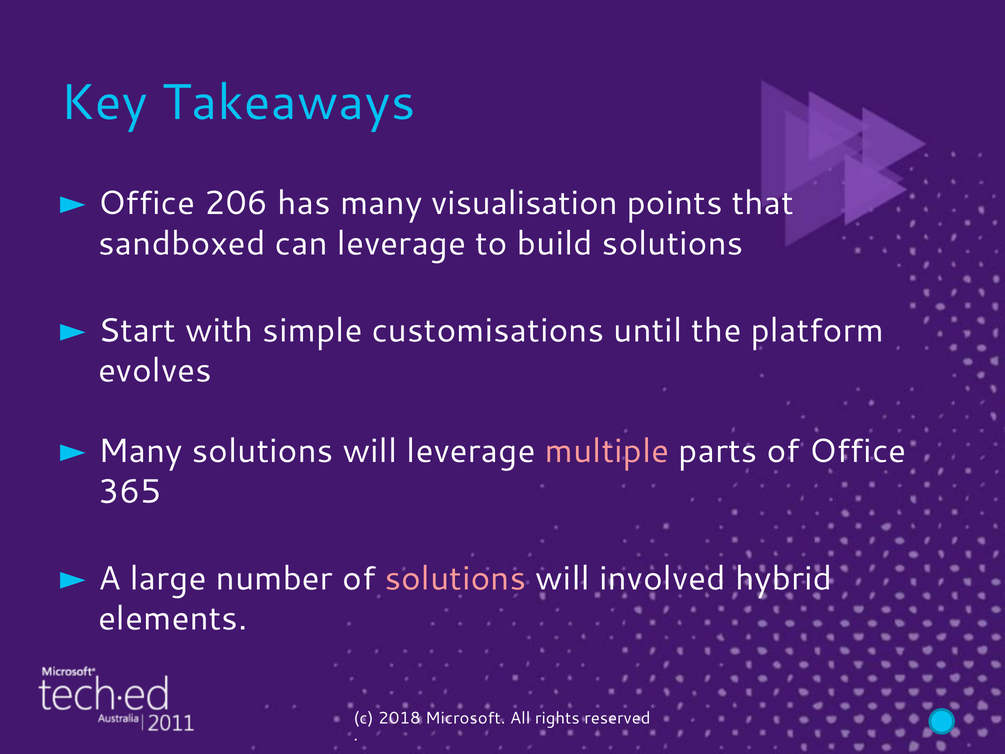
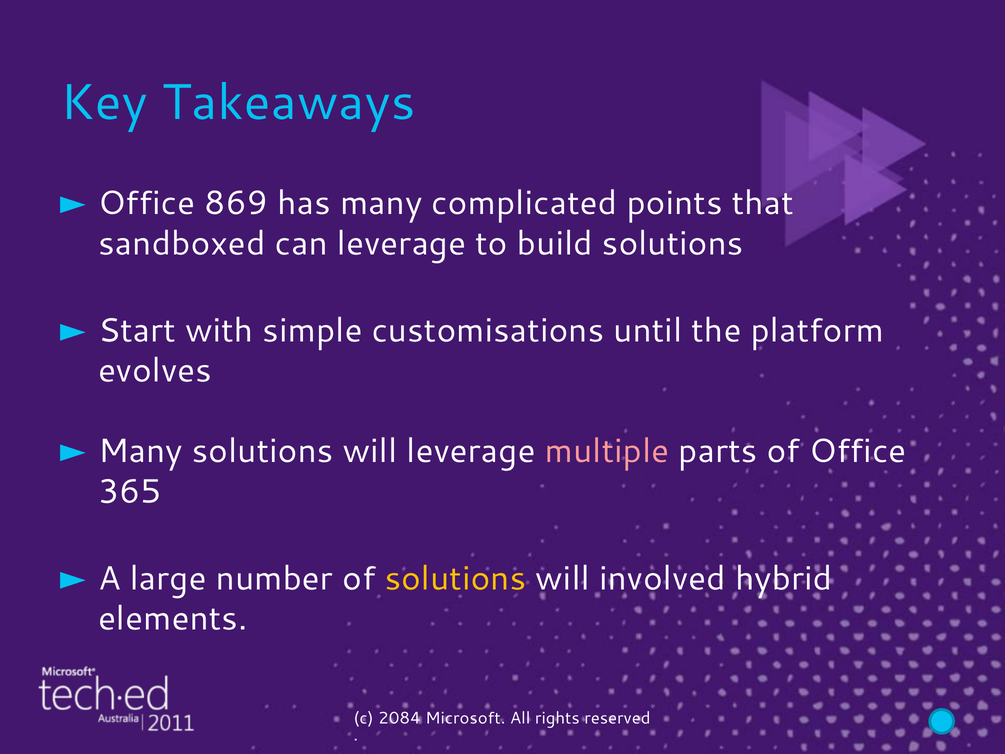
206: 206 -> 869
visualisation: visualisation -> complicated
solutions at (455, 578) colour: pink -> yellow
2018: 2018 -> 2084
